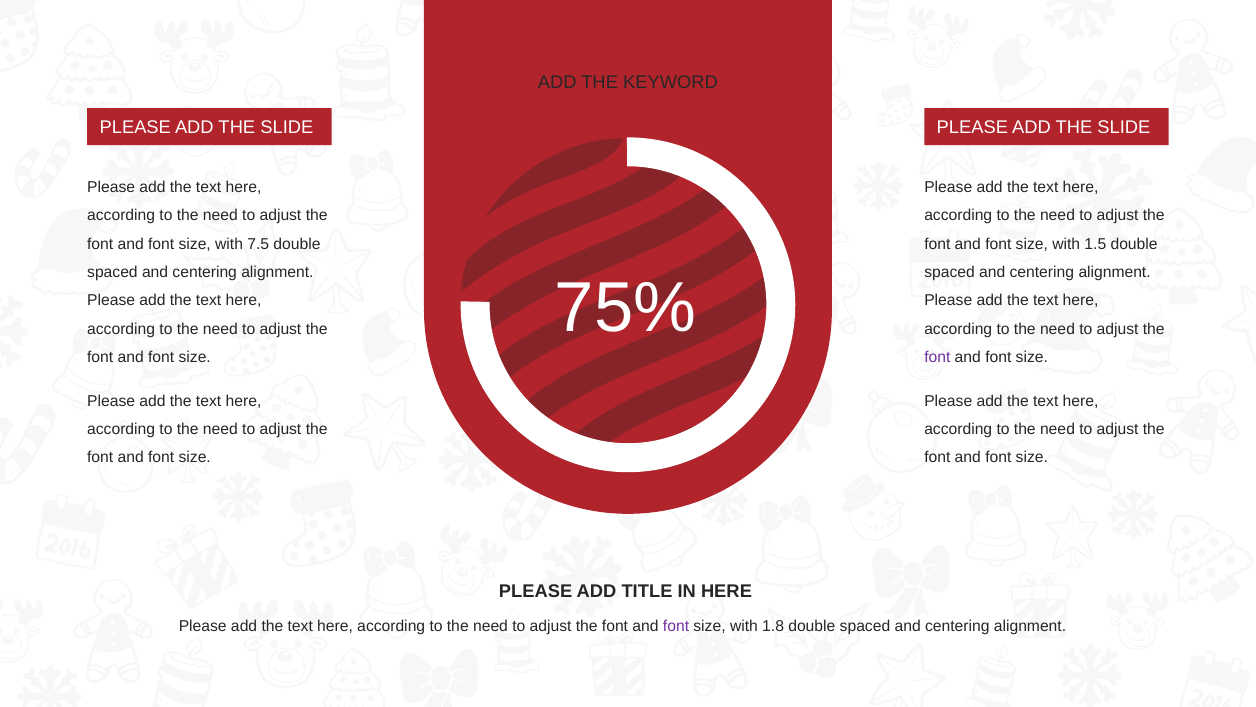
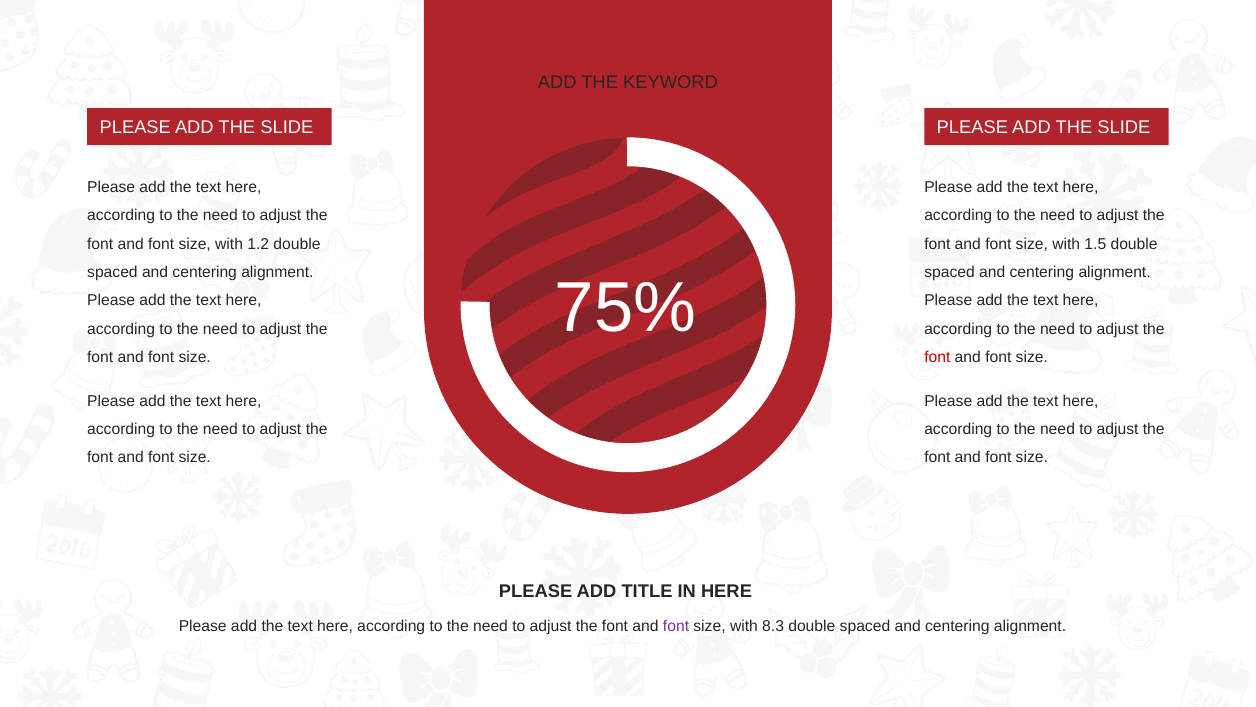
7.5: 7.5 -> 1.2
font at (937, 357) colour: purple -> red
1.8: 1.8 -> 8.3
